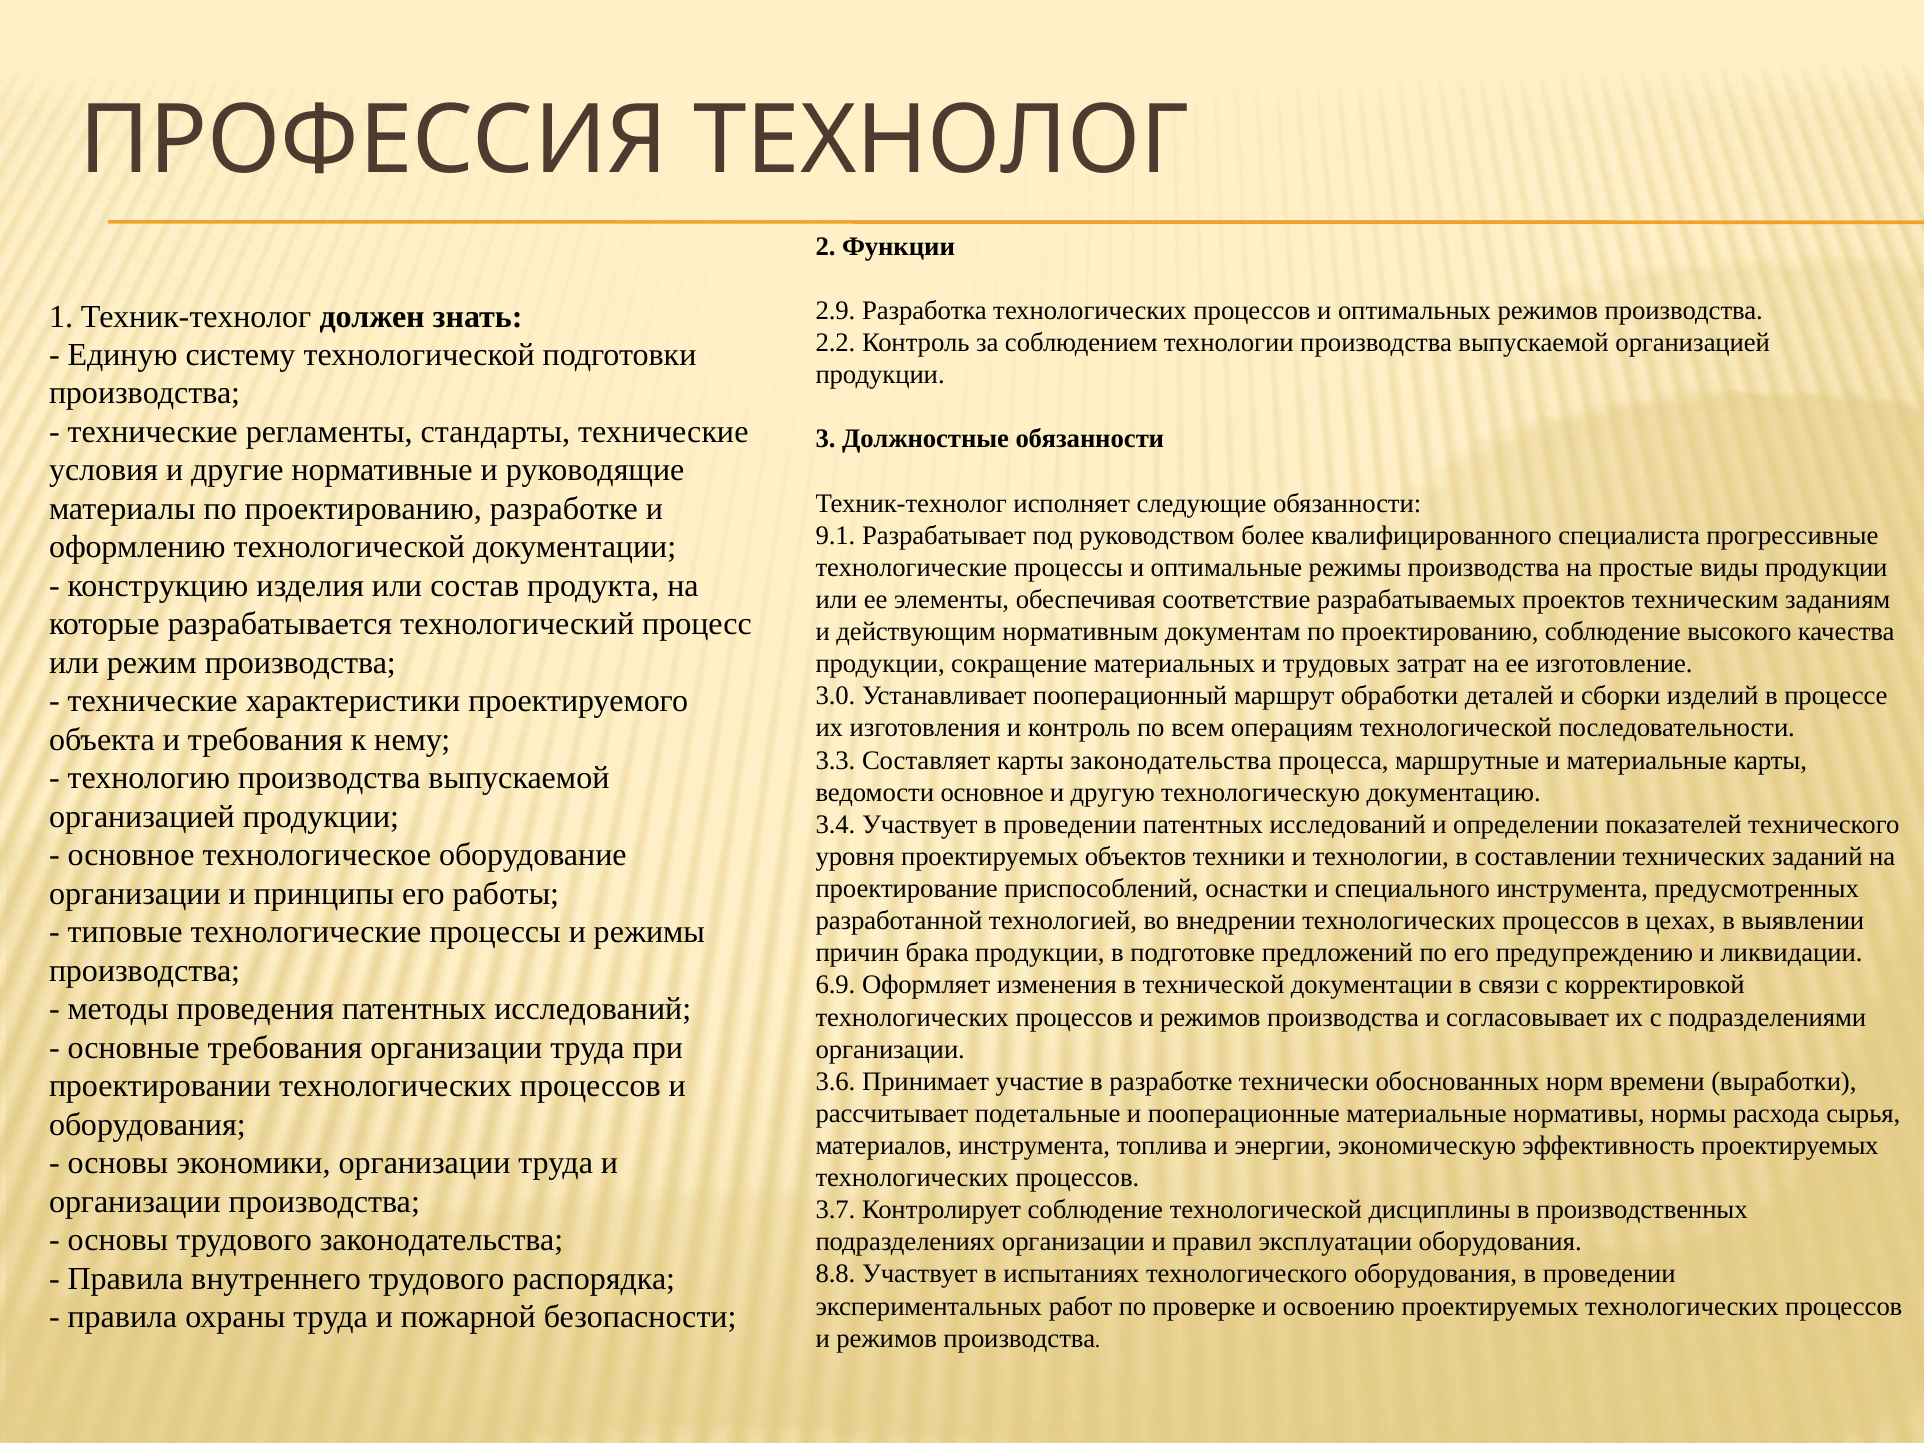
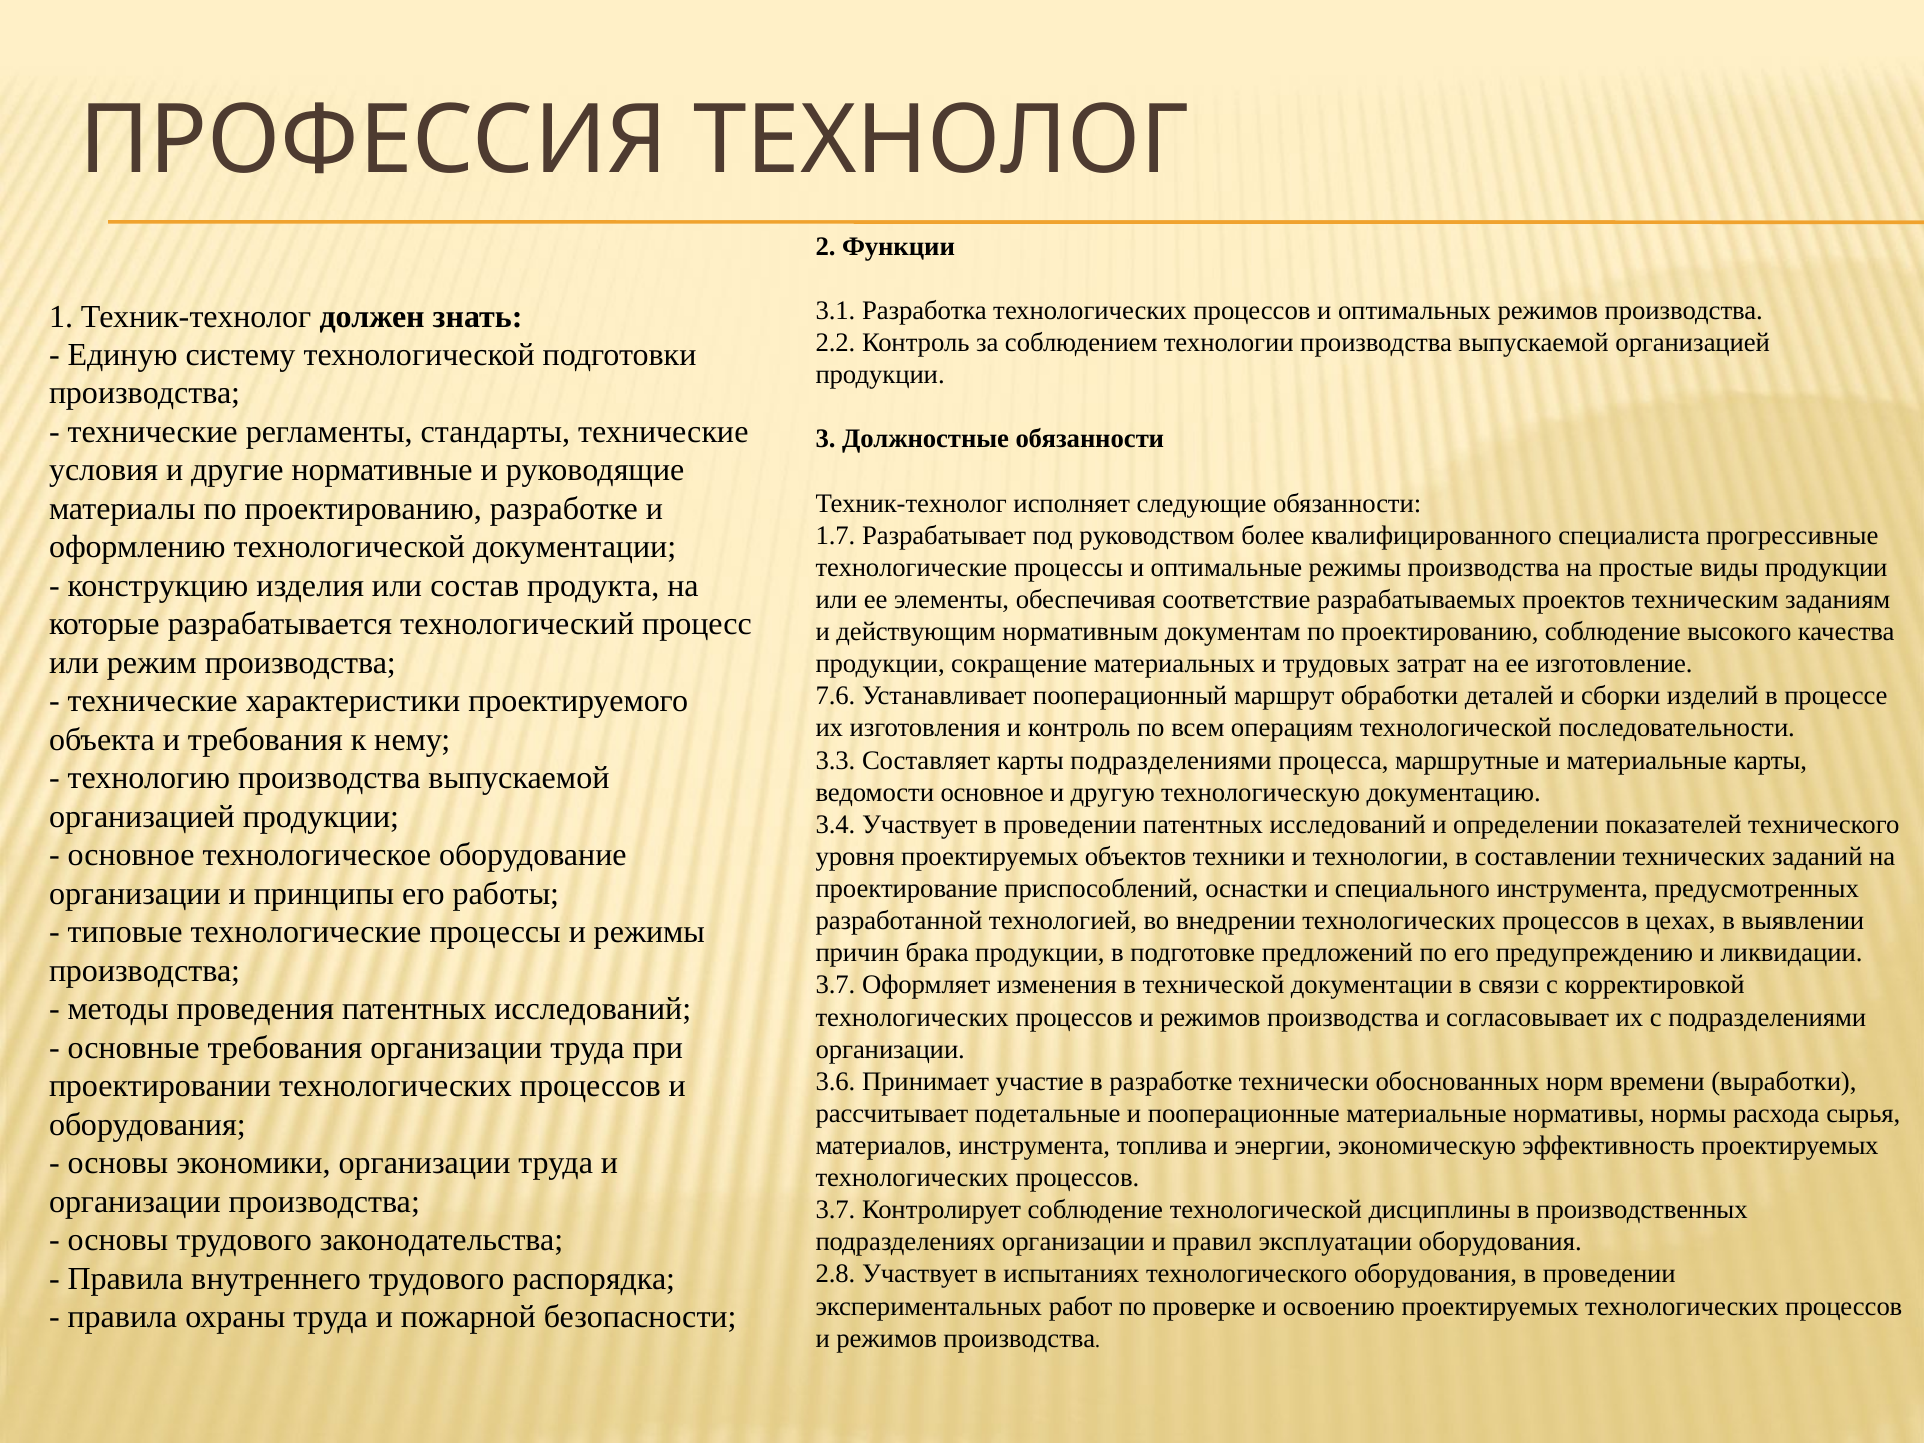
2.9: 2.9 -> 3.1
9.1: 9.1 -> 1.7
3.0: 3.0 -> 7.6
карты законодательства: законодательства -> подразделениями
6.9 at (835, 985): 6.9 -> 3.7
8.8: 8.8 -> 2.8
